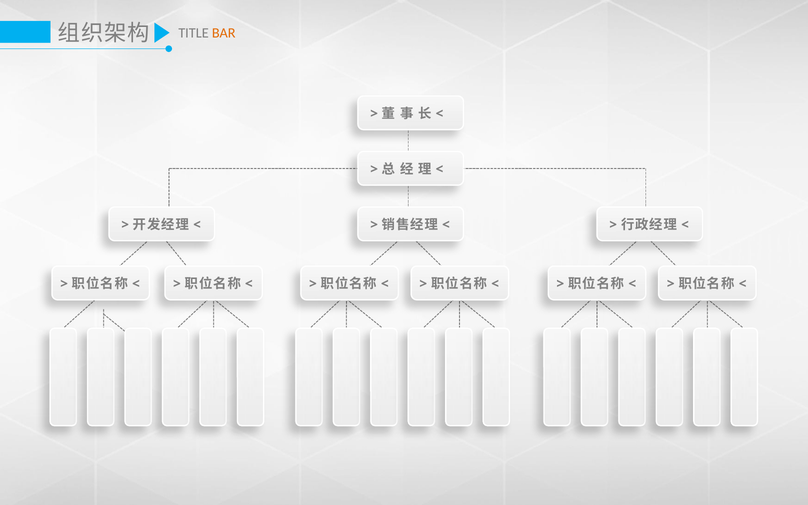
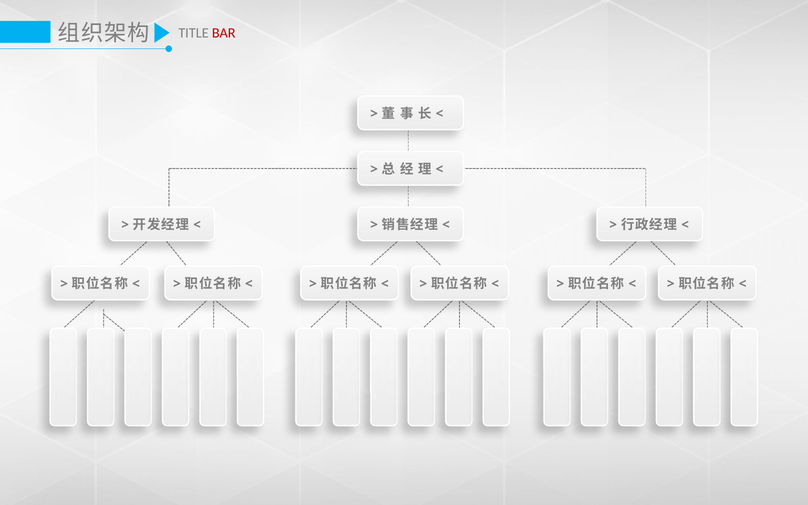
BAR colour: orange -> red
